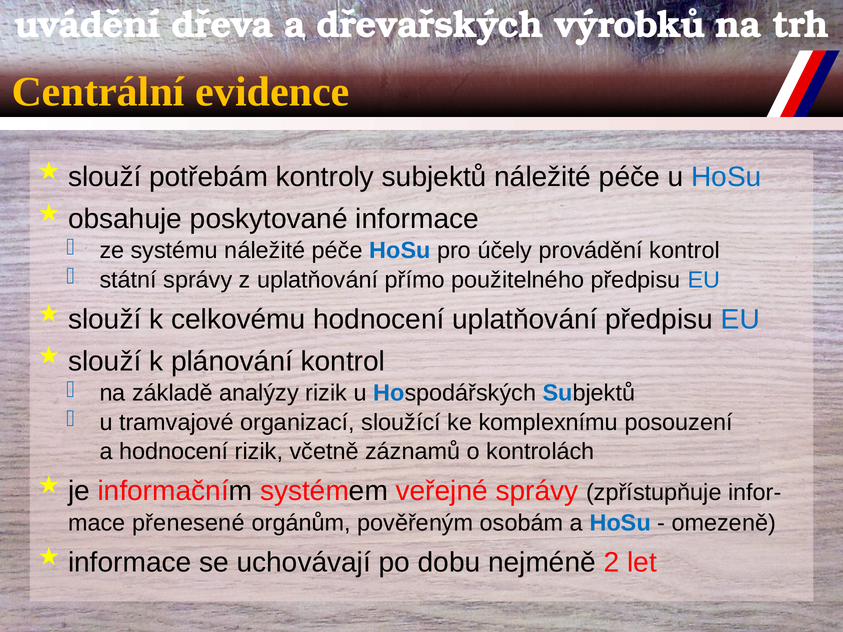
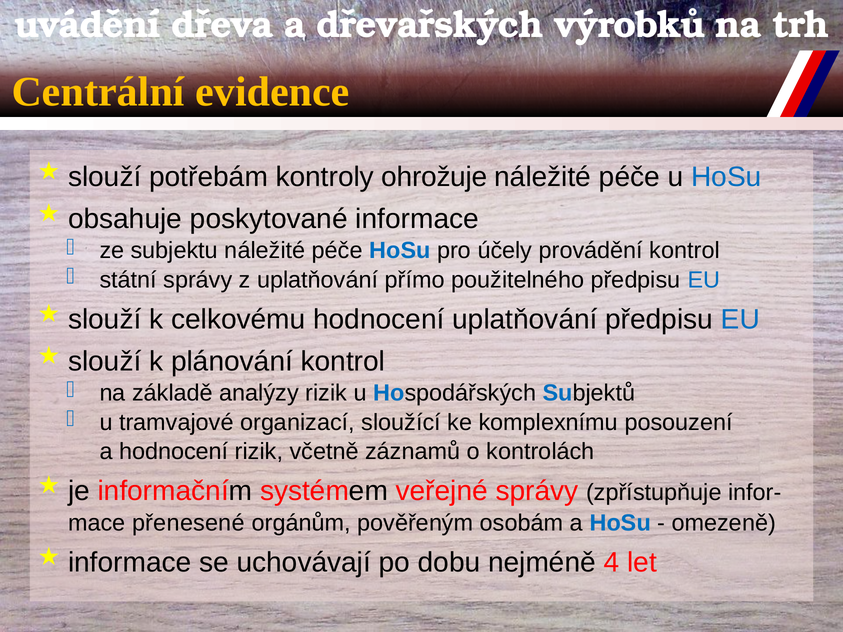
kontroly subjektů: subjektů -> ohrožuje
systému: systému -> subjektu
2: 2 -> 4
